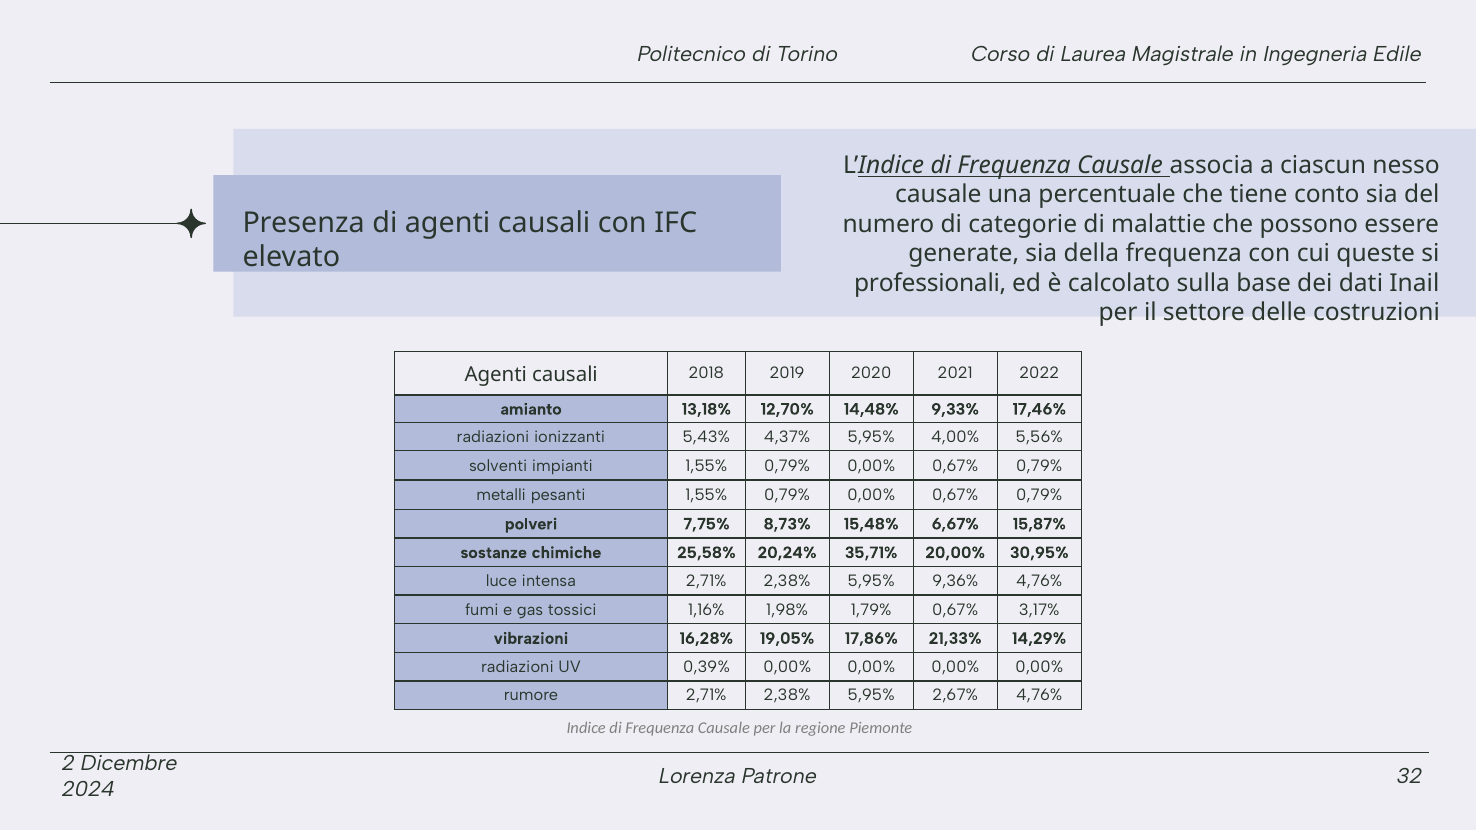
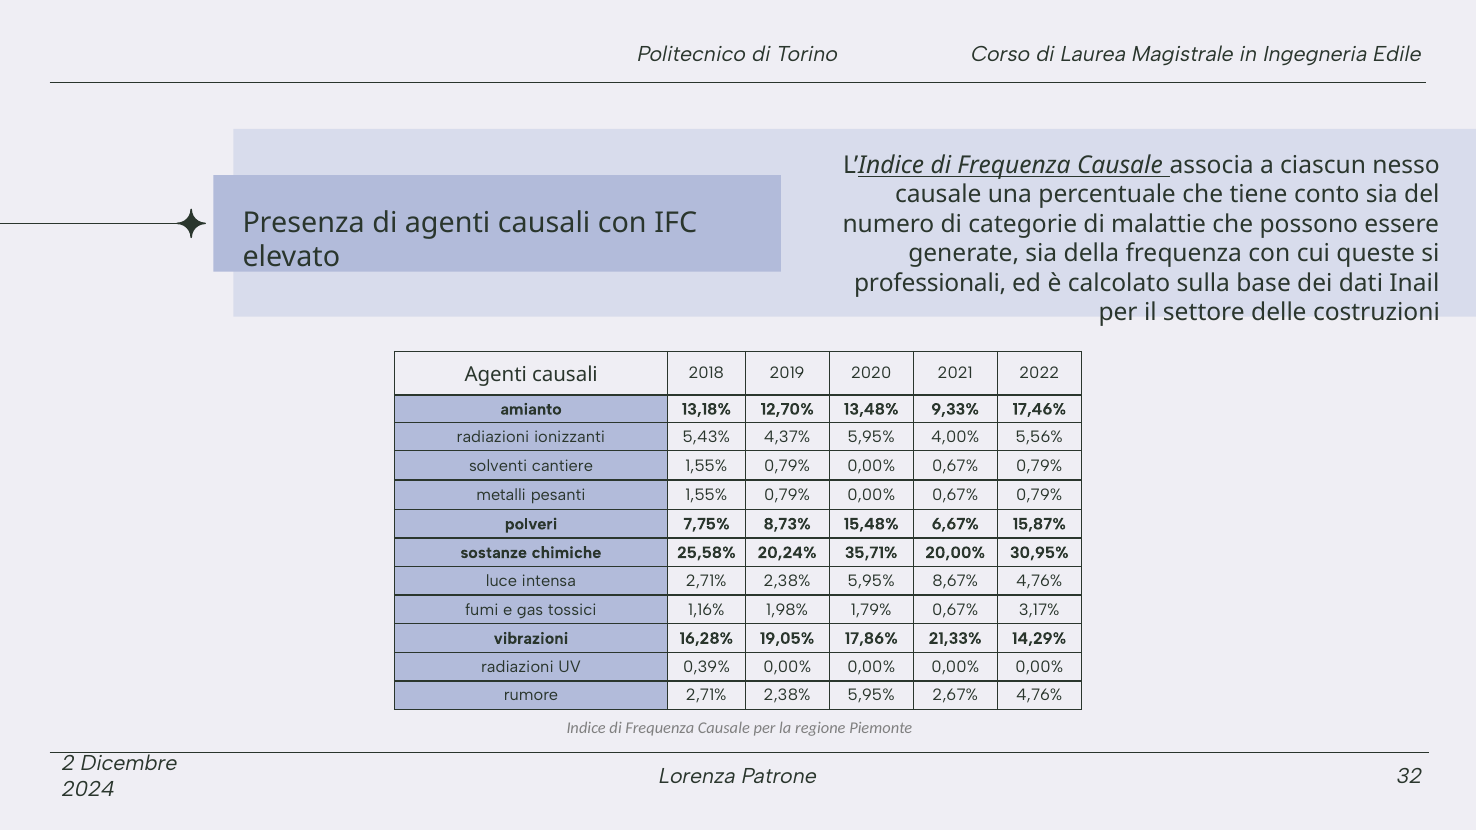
14,48%: 14,48% -> 13,48%
impianti: impianti -> cantiere
9,36%: 9,36% -> 8,67%
